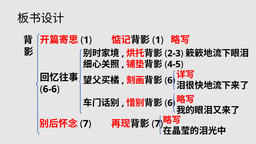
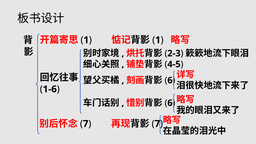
6-6: 6-6 -> 1-6
